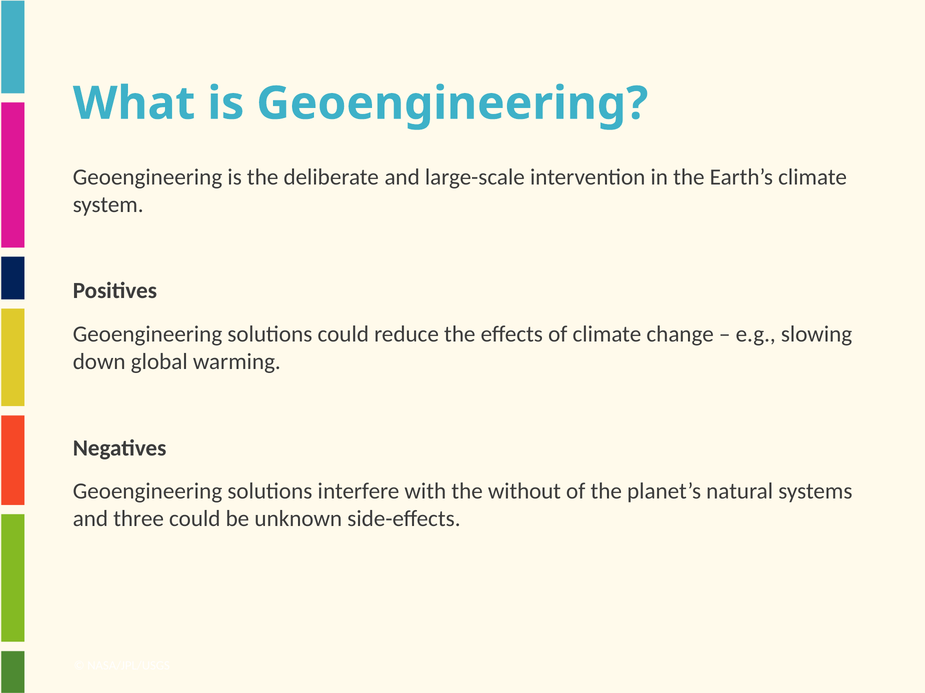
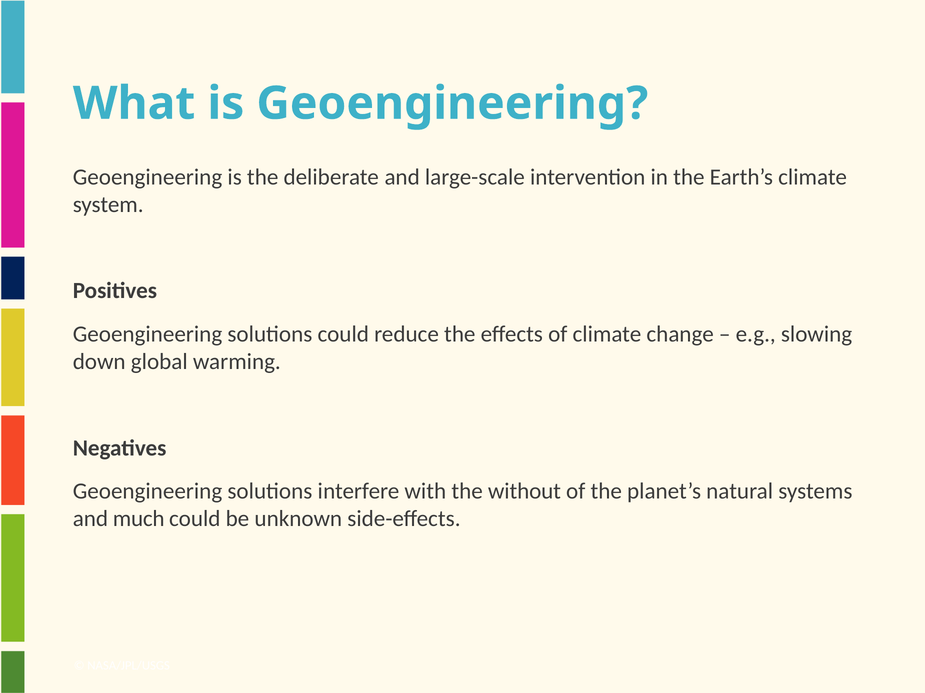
three: three -> much
